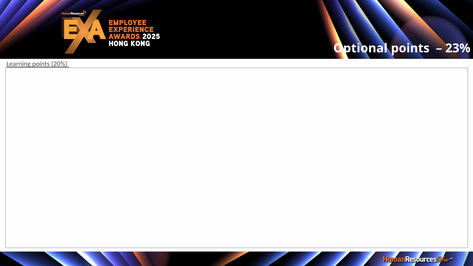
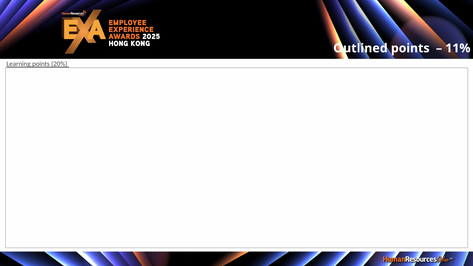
Optional: Optional -> Outlined
23%: 23% -> 11%
